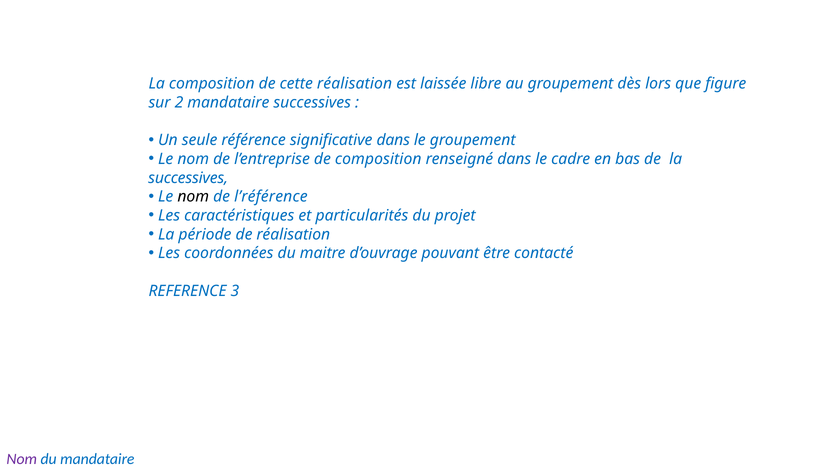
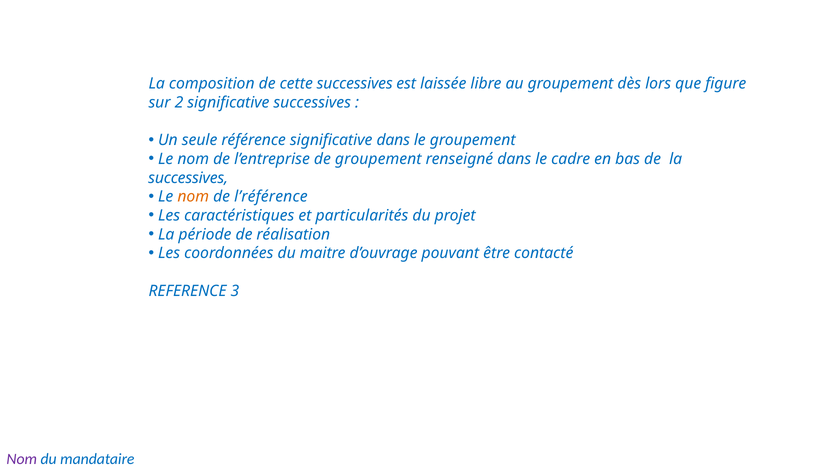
cette réalisation: réalisation -> successives
2 mandataire: mandataire -> significative
de composition: composition -> groupement
nom at (193, 197) colour: black -> orange
